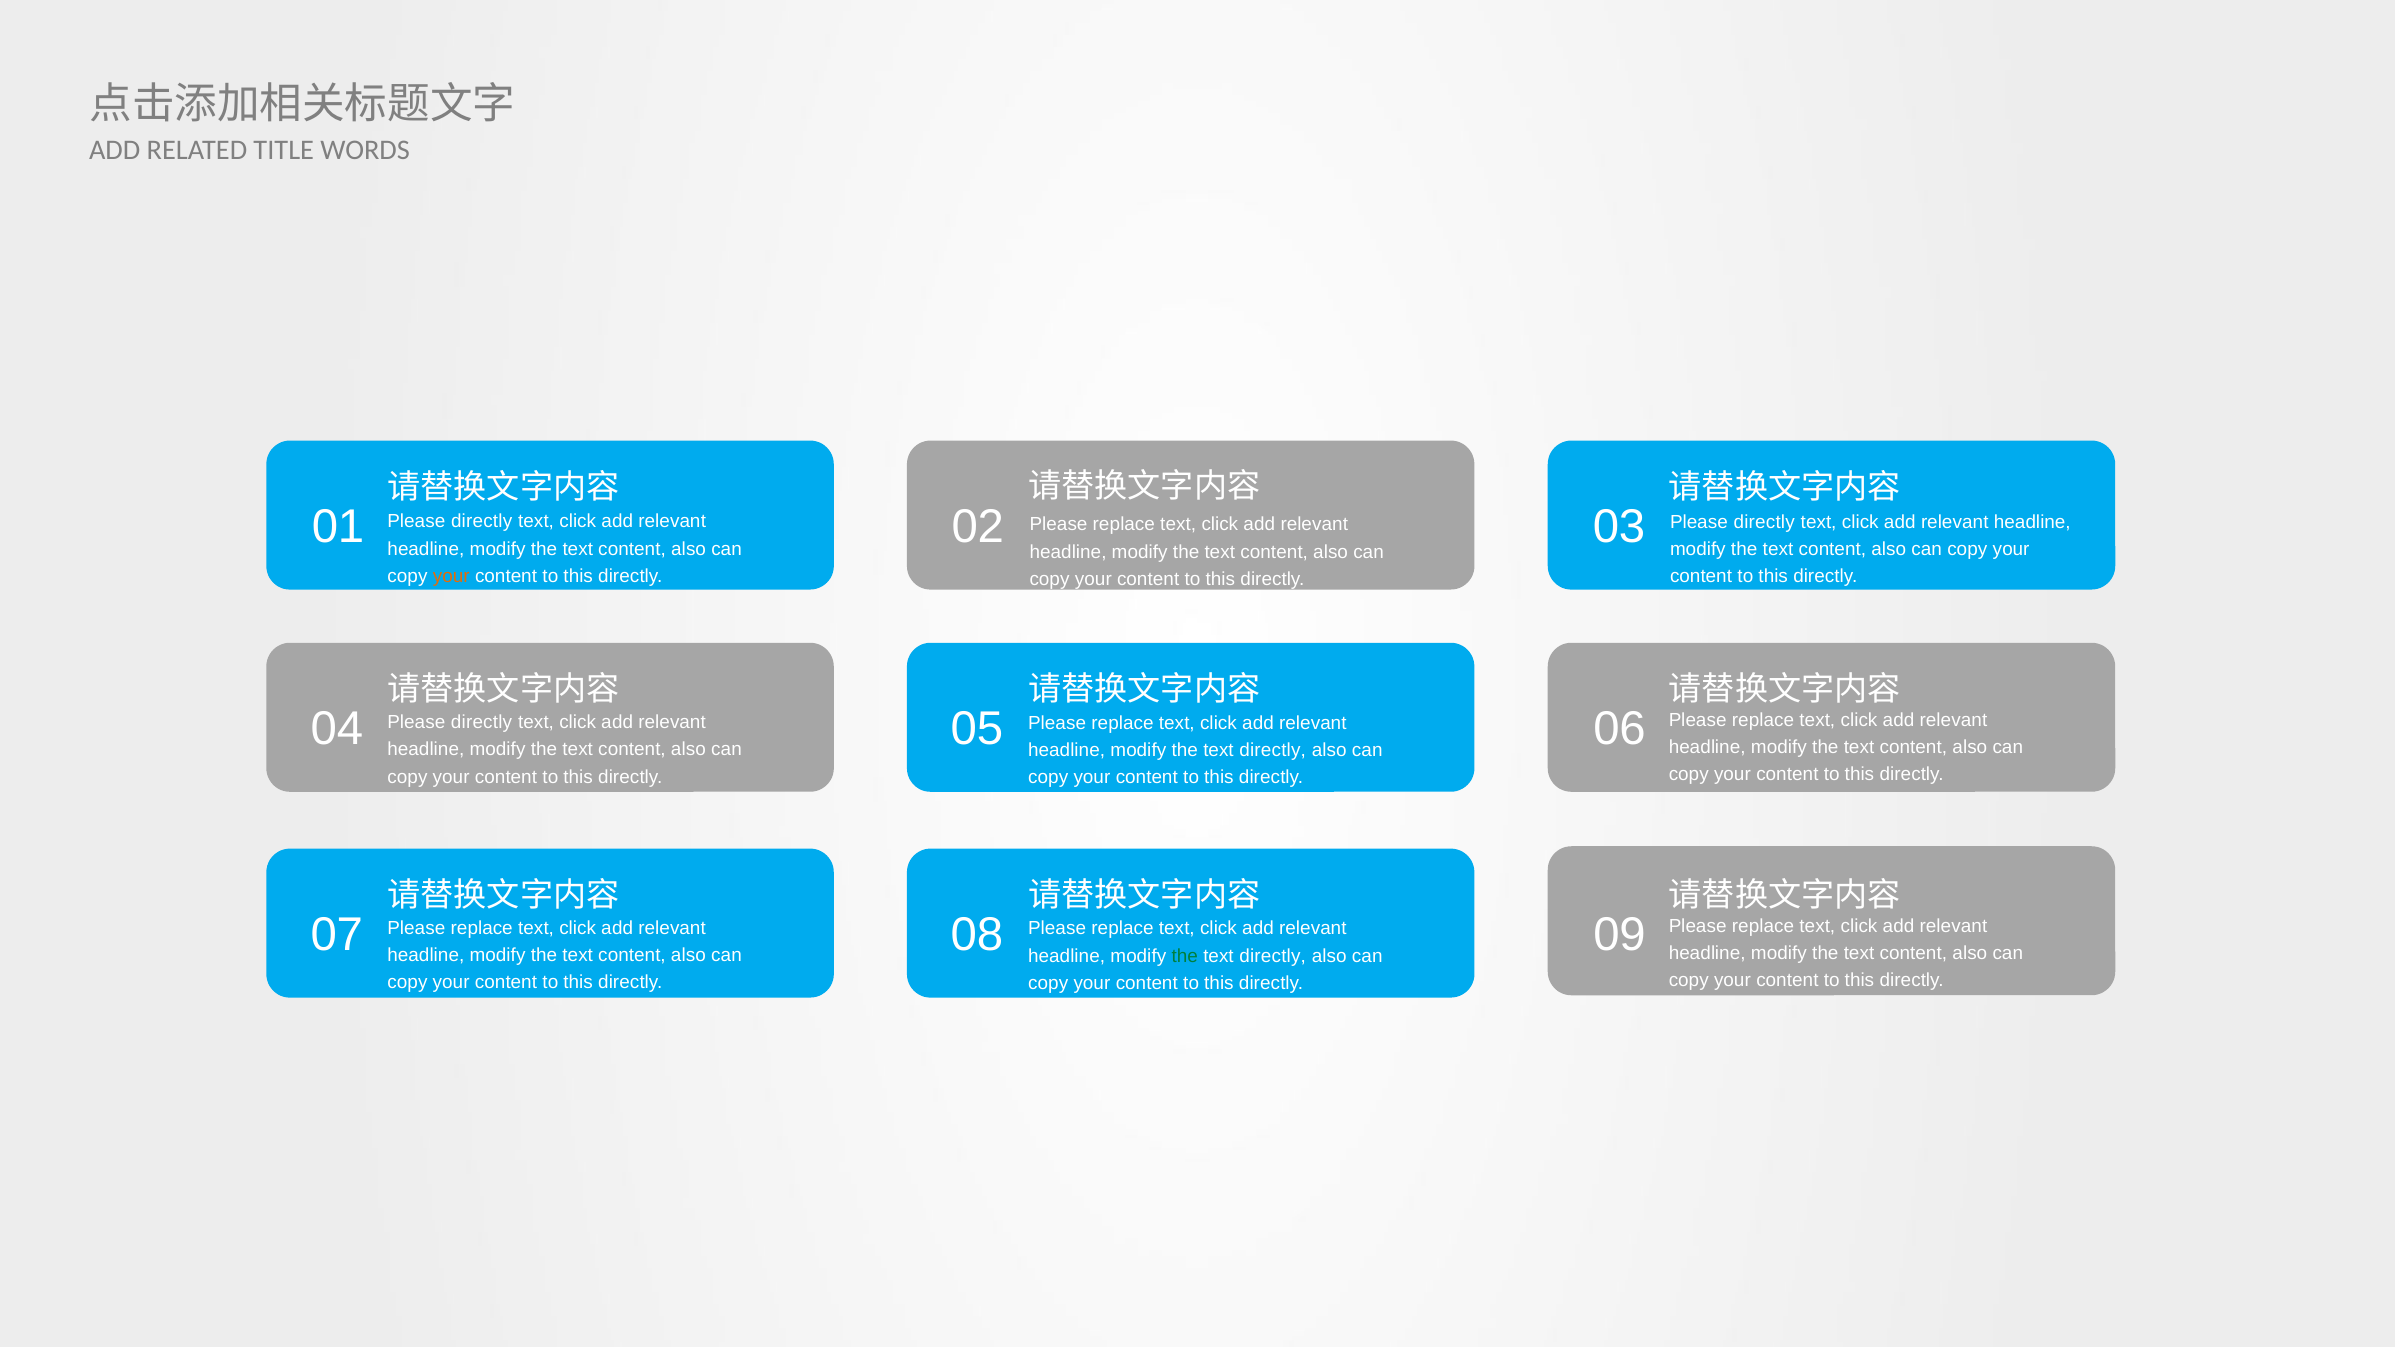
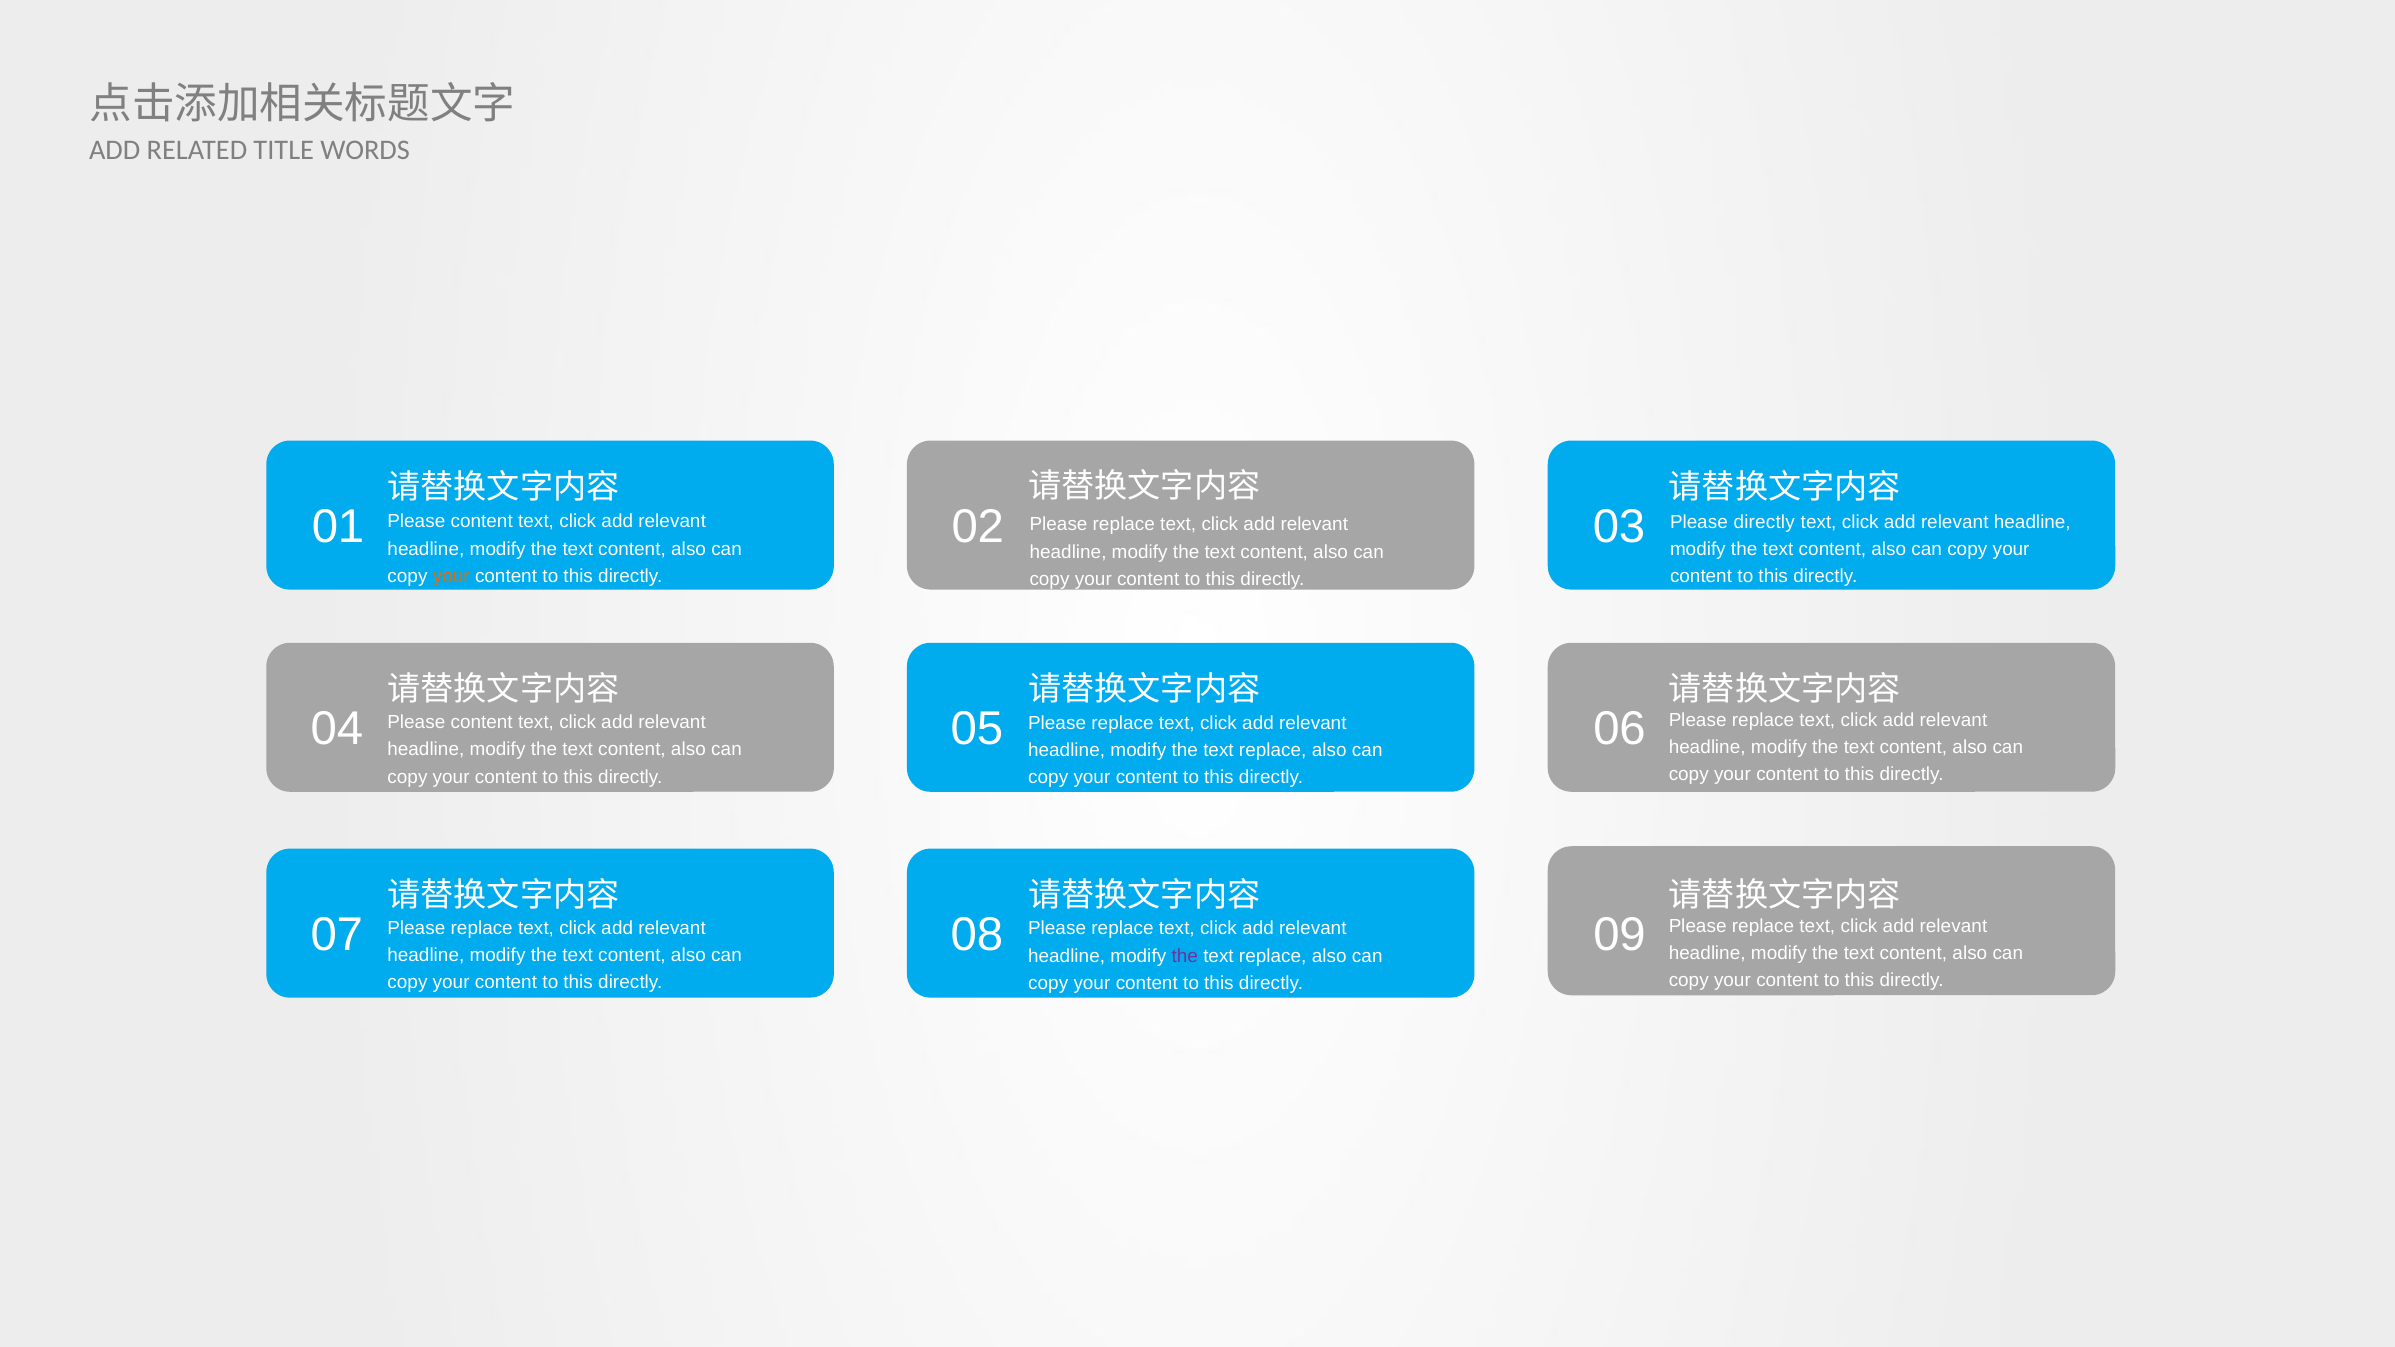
directly at (482, 522): directly -> content
directly at (482, 723): directly -> content
directly at (1273, 750): directly -> replace
the at (1185, 956) colour: green -> purple
directly at (1273, 956): directly -> replace
